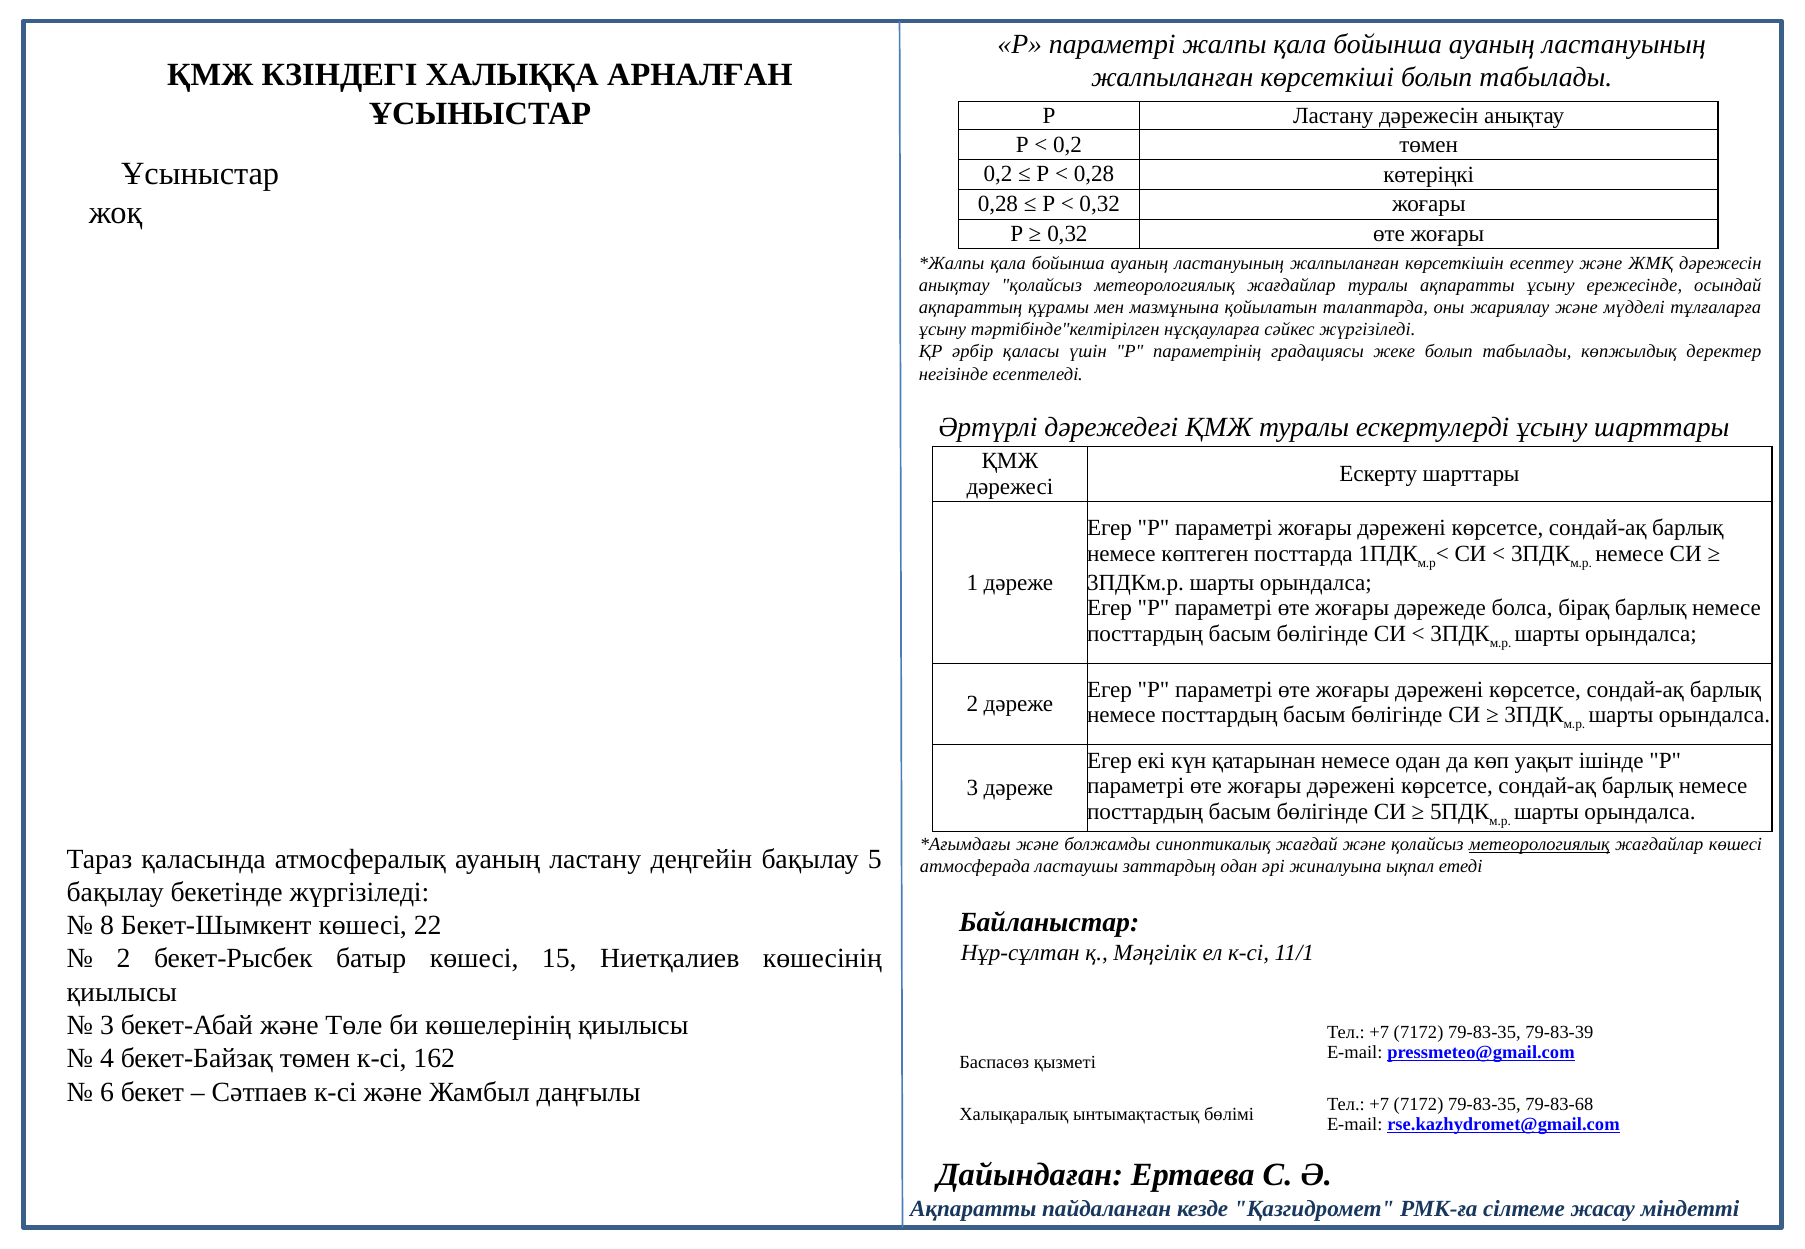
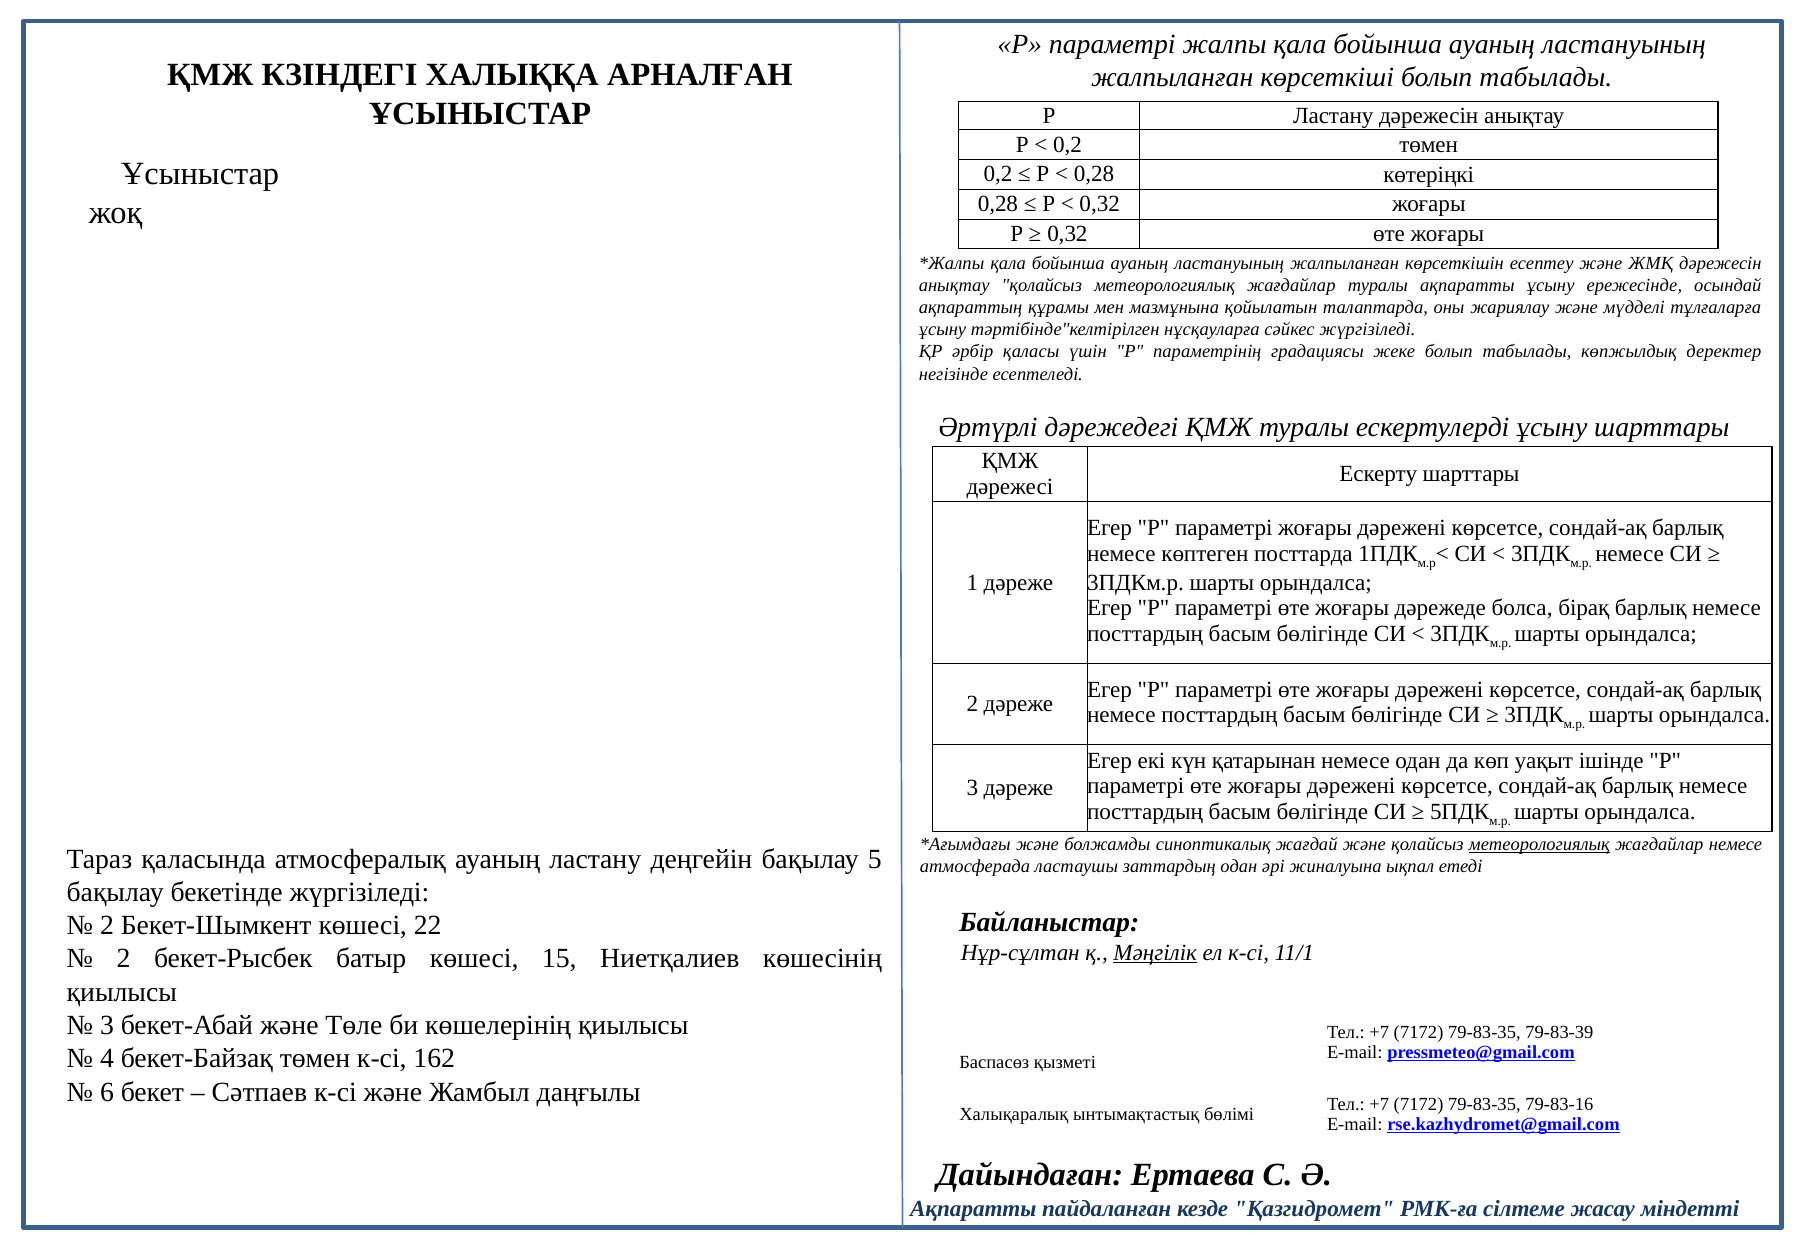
жағдайлар көшесі: көшесі -> немесе
8 at (107, 926): 8 -> 2
Мәңгілік underline: none -> present
79-83-68: 79-83-68 -> 79-83-16
